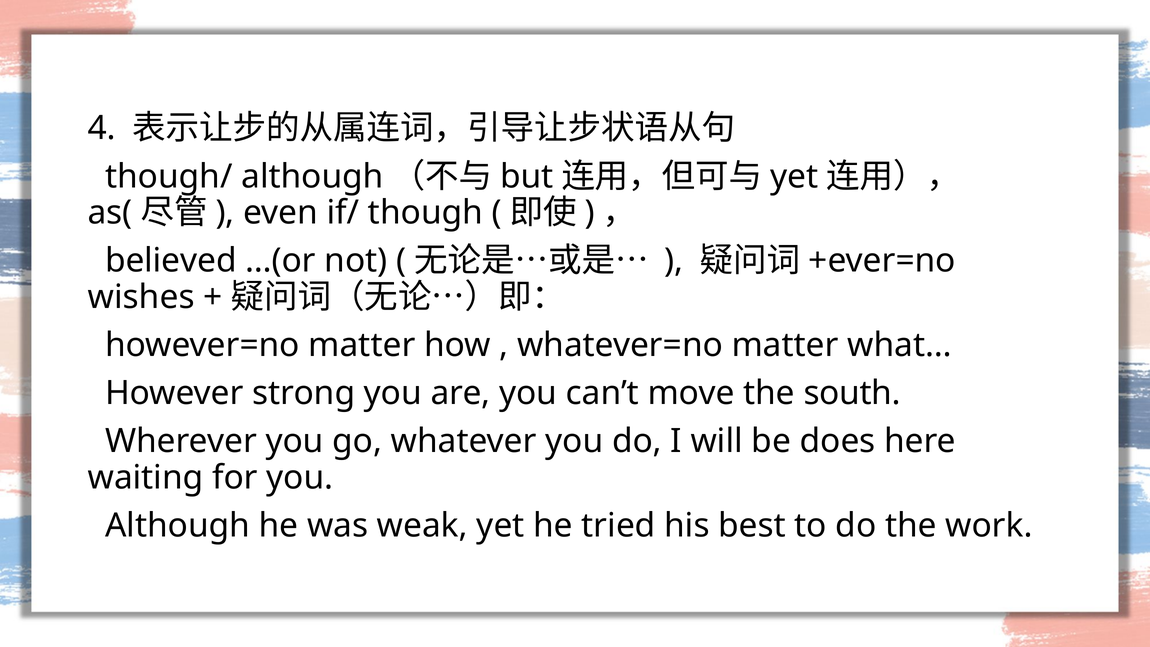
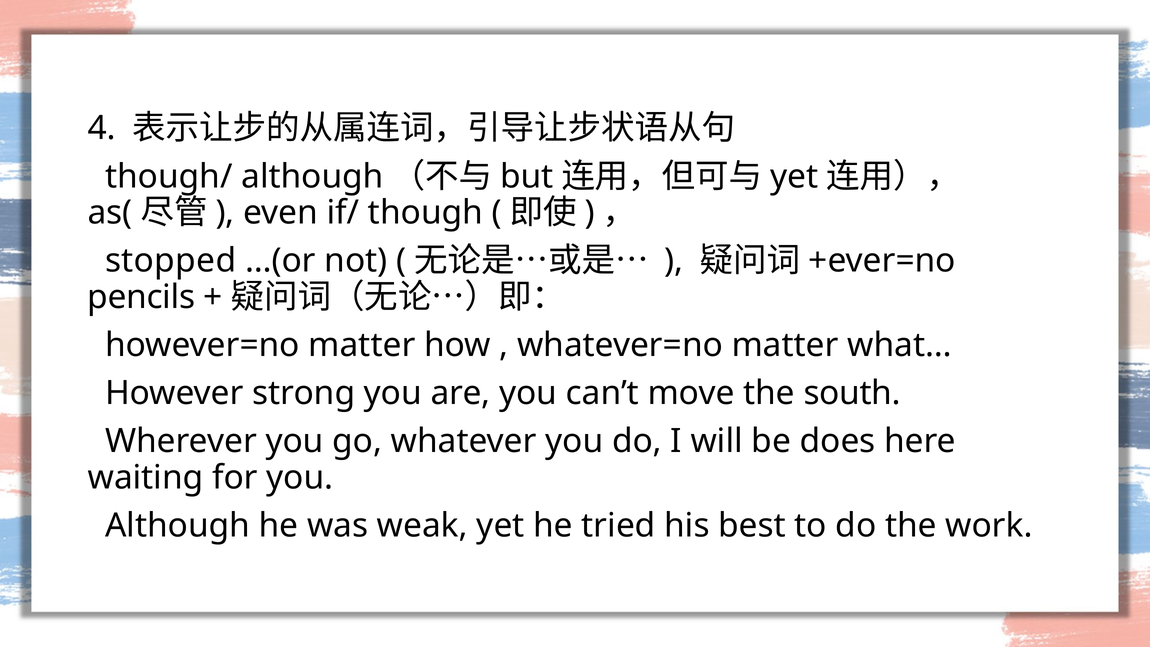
believed: believed -> stopped
wishes: wishes -> pencils
